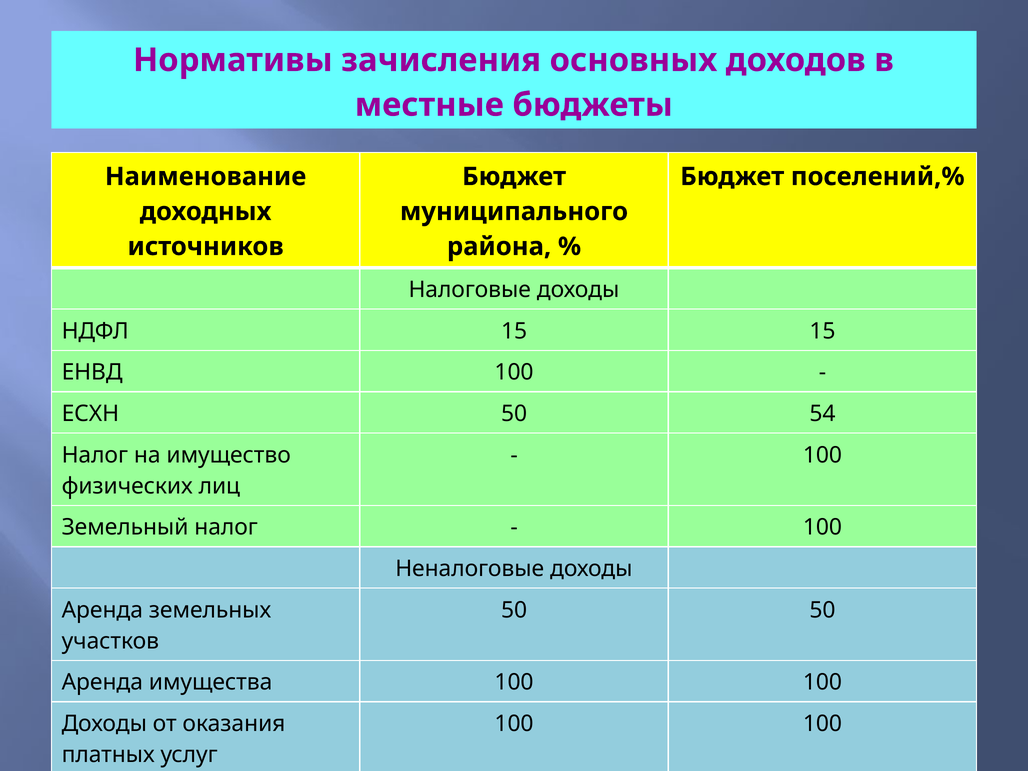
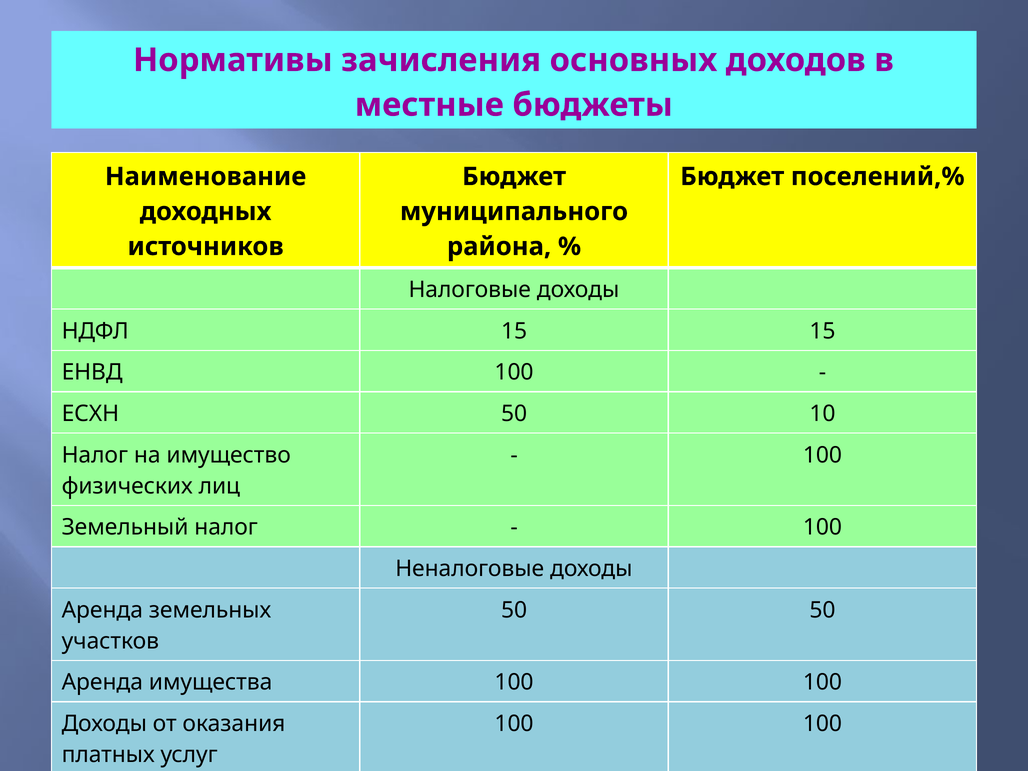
54: 54 -> 10
